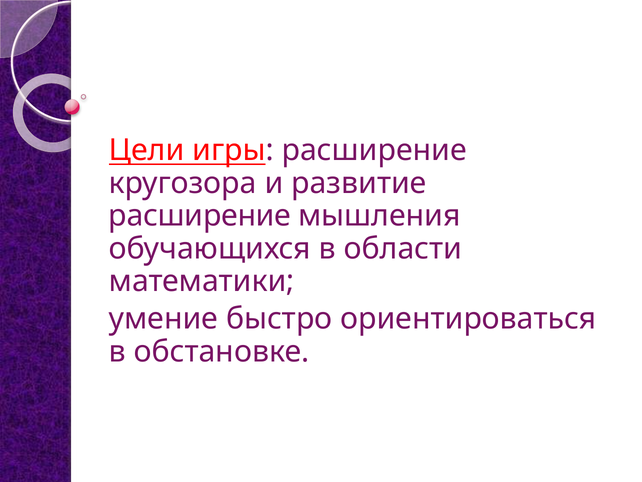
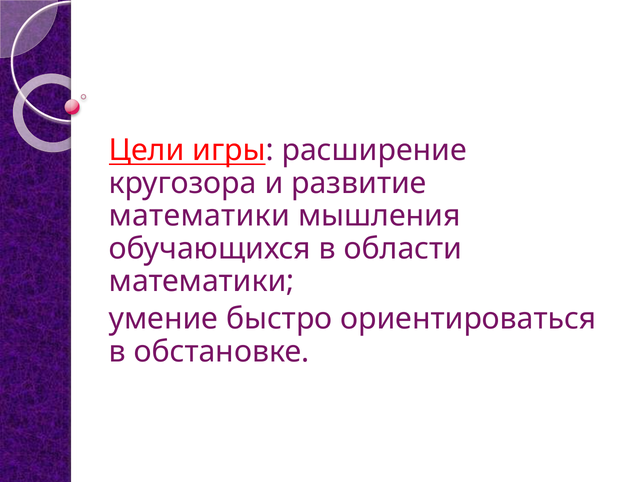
расширение at (200, 216): расширение -> математики
